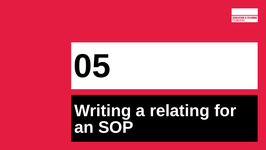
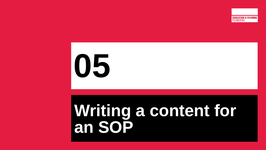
relating: relating -> content
